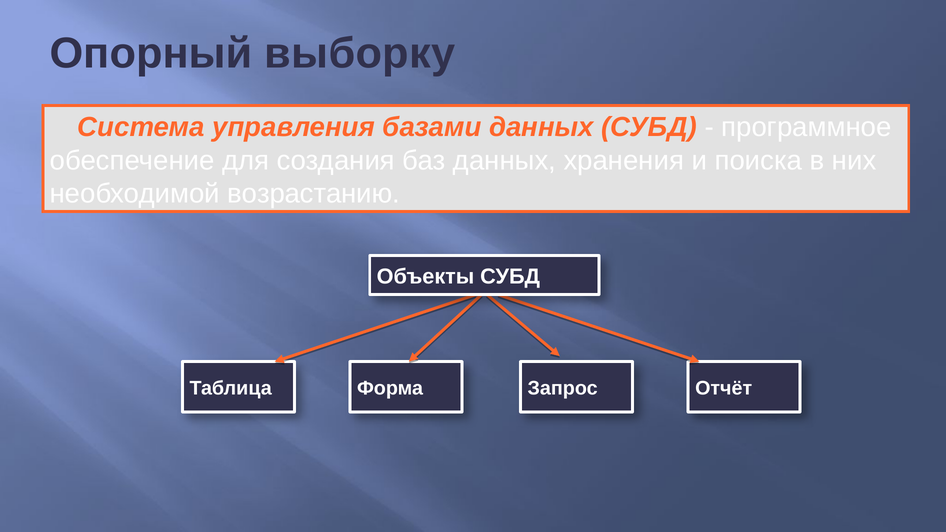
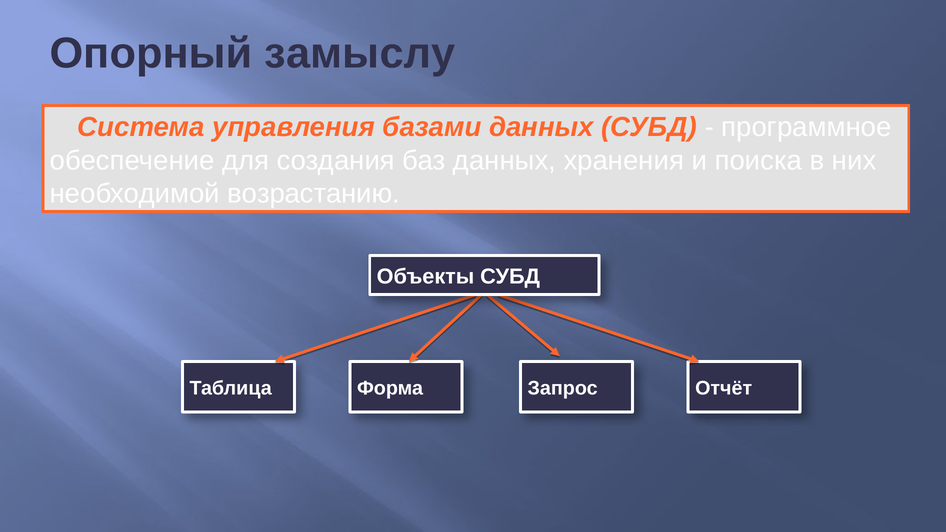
выборку: выборку -> замыслу
